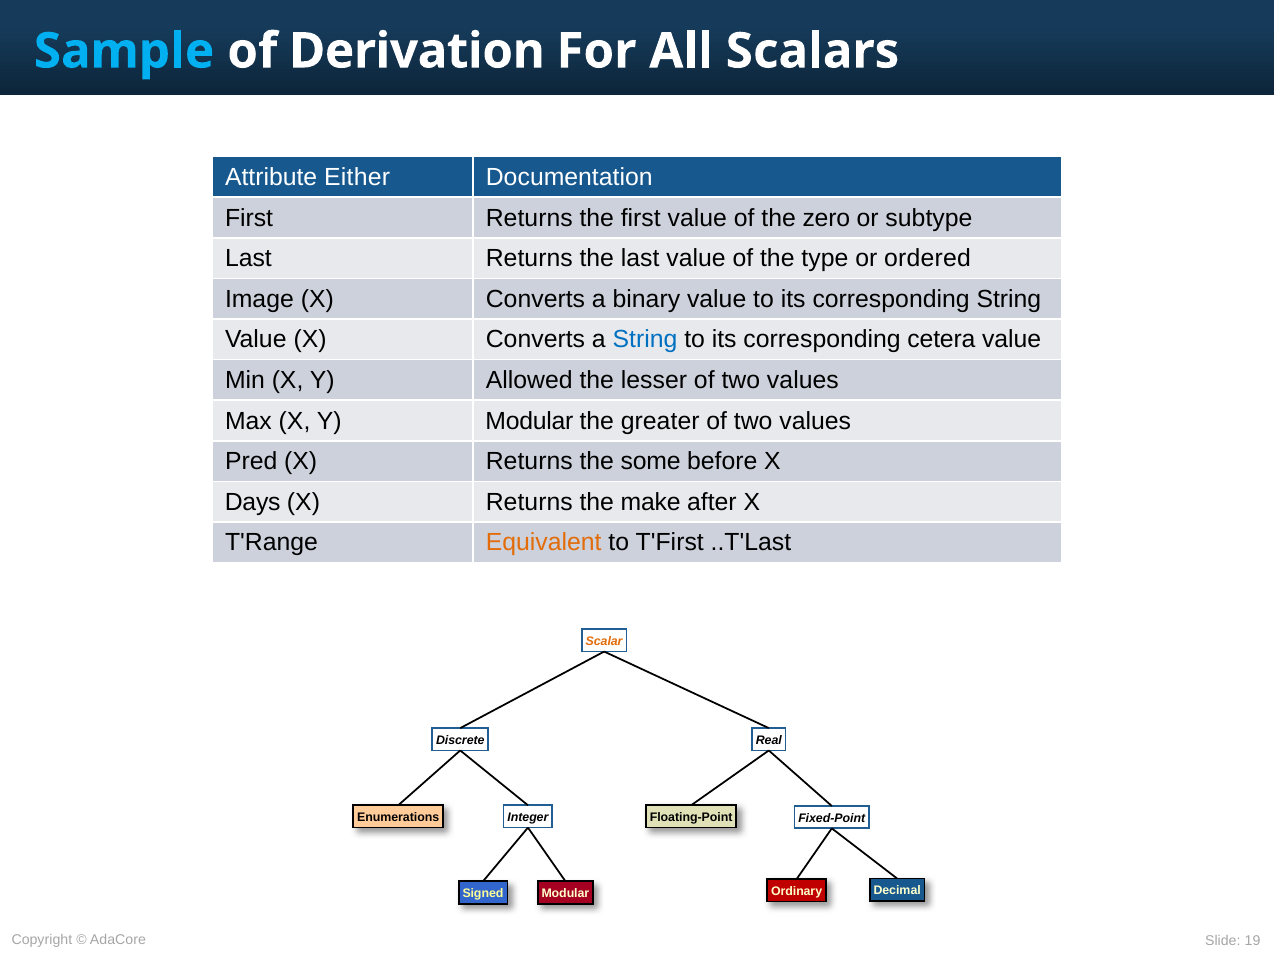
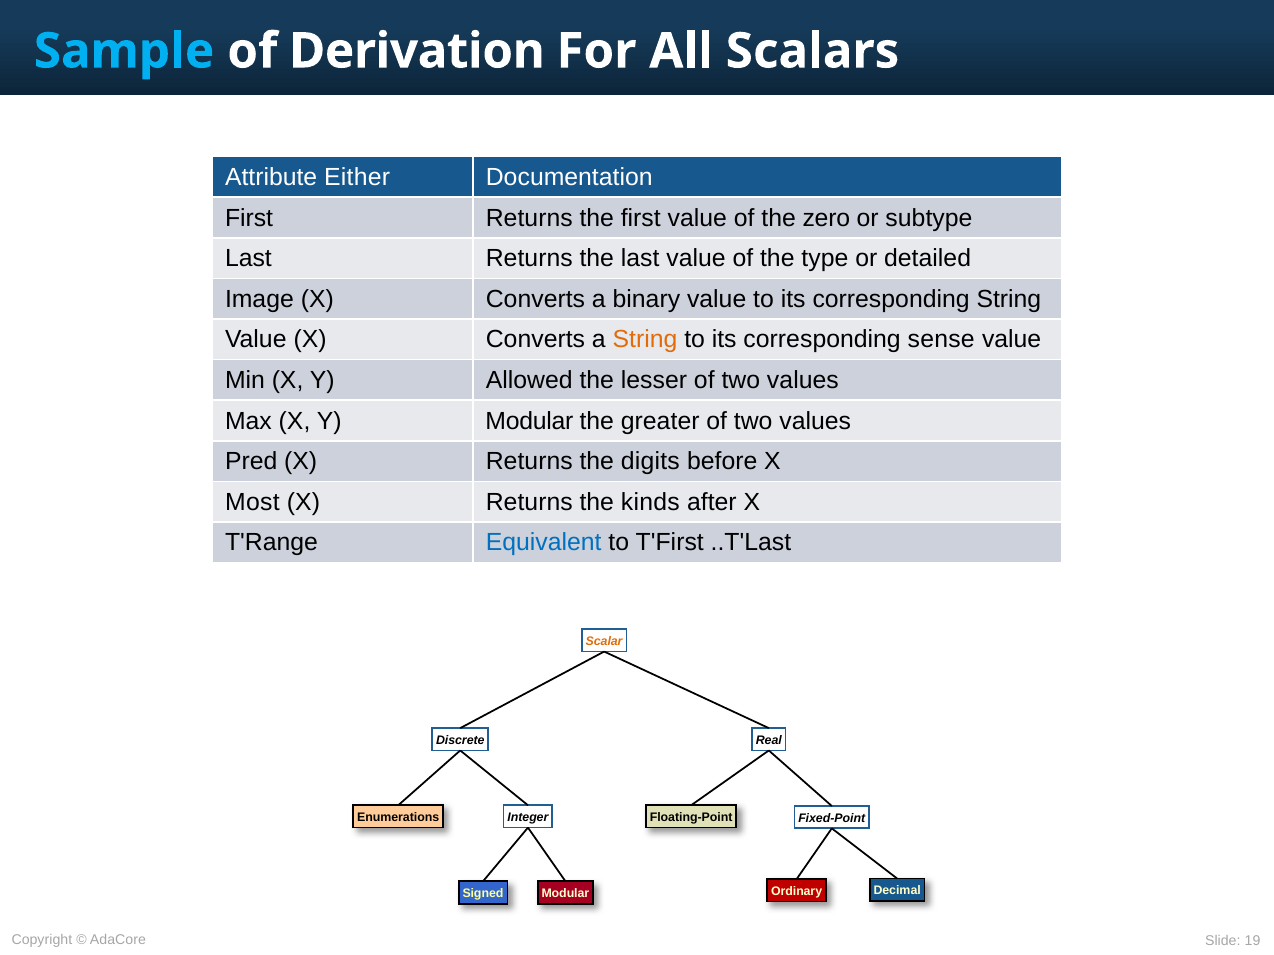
ordered: ordered -> detailed
String at (645, 340) colour: blue -> orange
cetera: cetera -> sense
some: some -> digits
Days: Days -> Most
make: make -> kinds
Equivalent colour: orange -> blue
